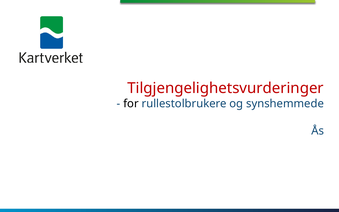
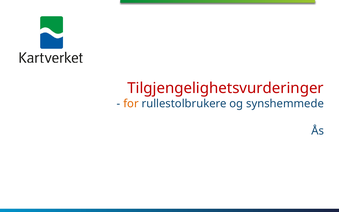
for colour: black -> orange
